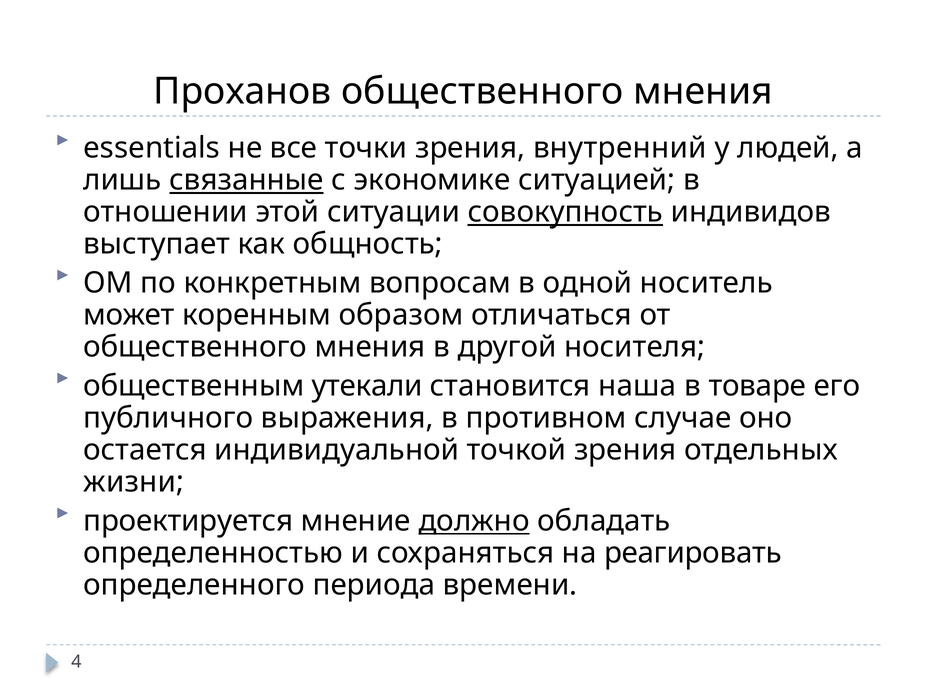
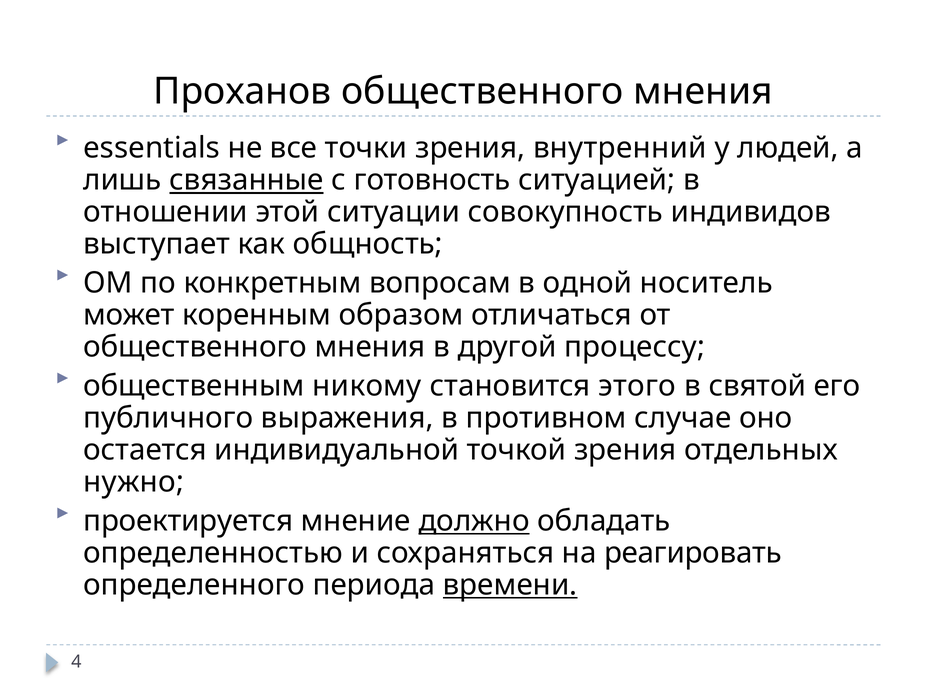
экономике: экономике -> готовность
совокупность underline: present -> none
носителя: носителя -> процессу
утекали: утекали -> никому
наша: наша -> этого
товаре: товаре -> святой
жизни: жизни -> нужно
времени underline: none -> present
